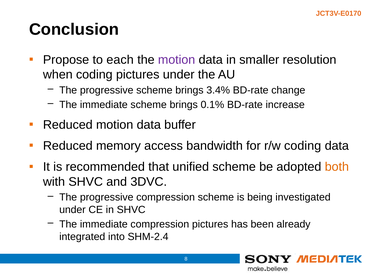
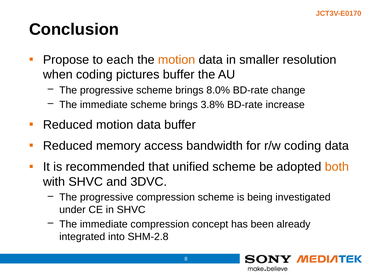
motion at (177, 60) colour: purple -> orange
pictures under: under -> buffer
3.4%: 3.4% -> 8.0%
0.1%: 0.1% -> 3.8%
compression pictures: pictures -> concept
SHM-2.4: SHM-2.4 -> SHM-2.8
